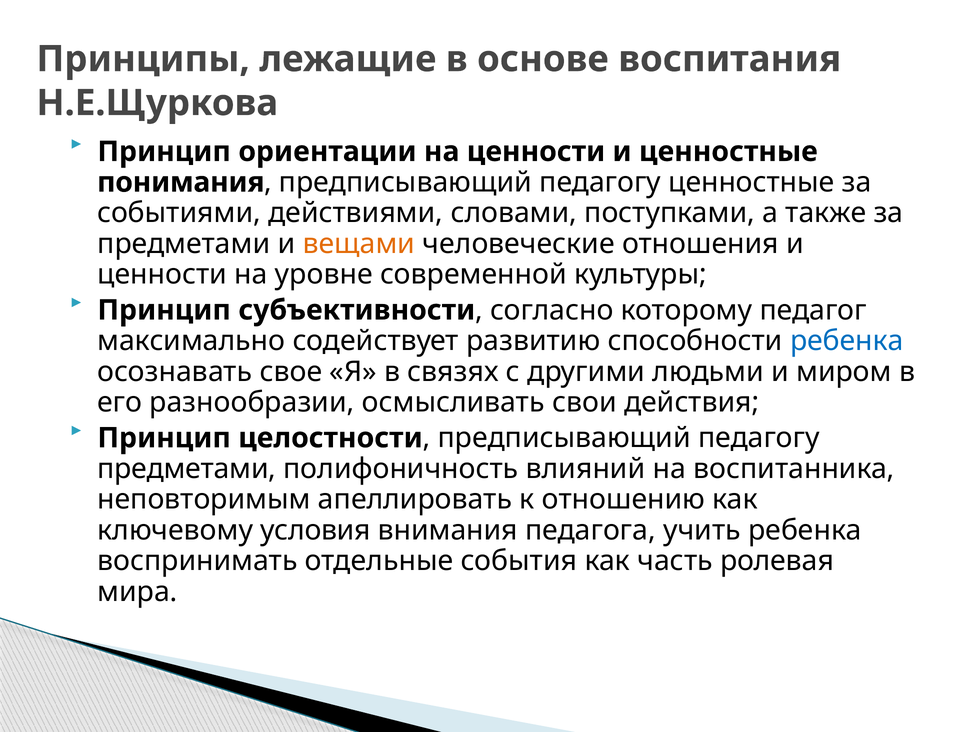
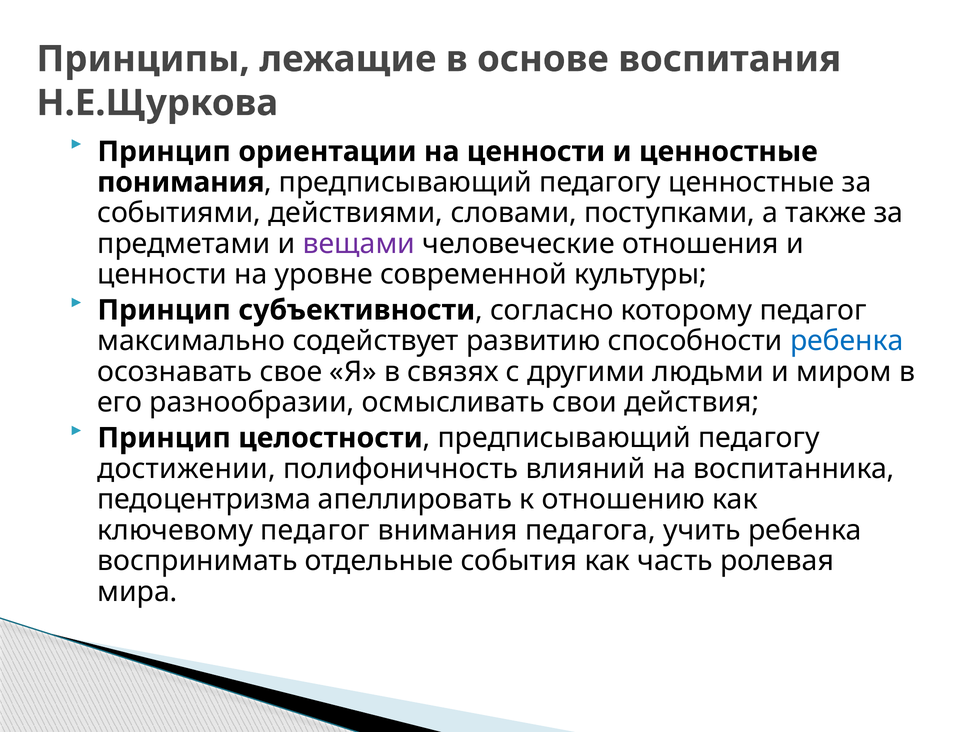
вещами colour: orange -> purple
предметами at (187, 468): предметами -> достижении
неповторимым: неповторимым -> педоцентризма
ключевому условия: условия -> педагог
